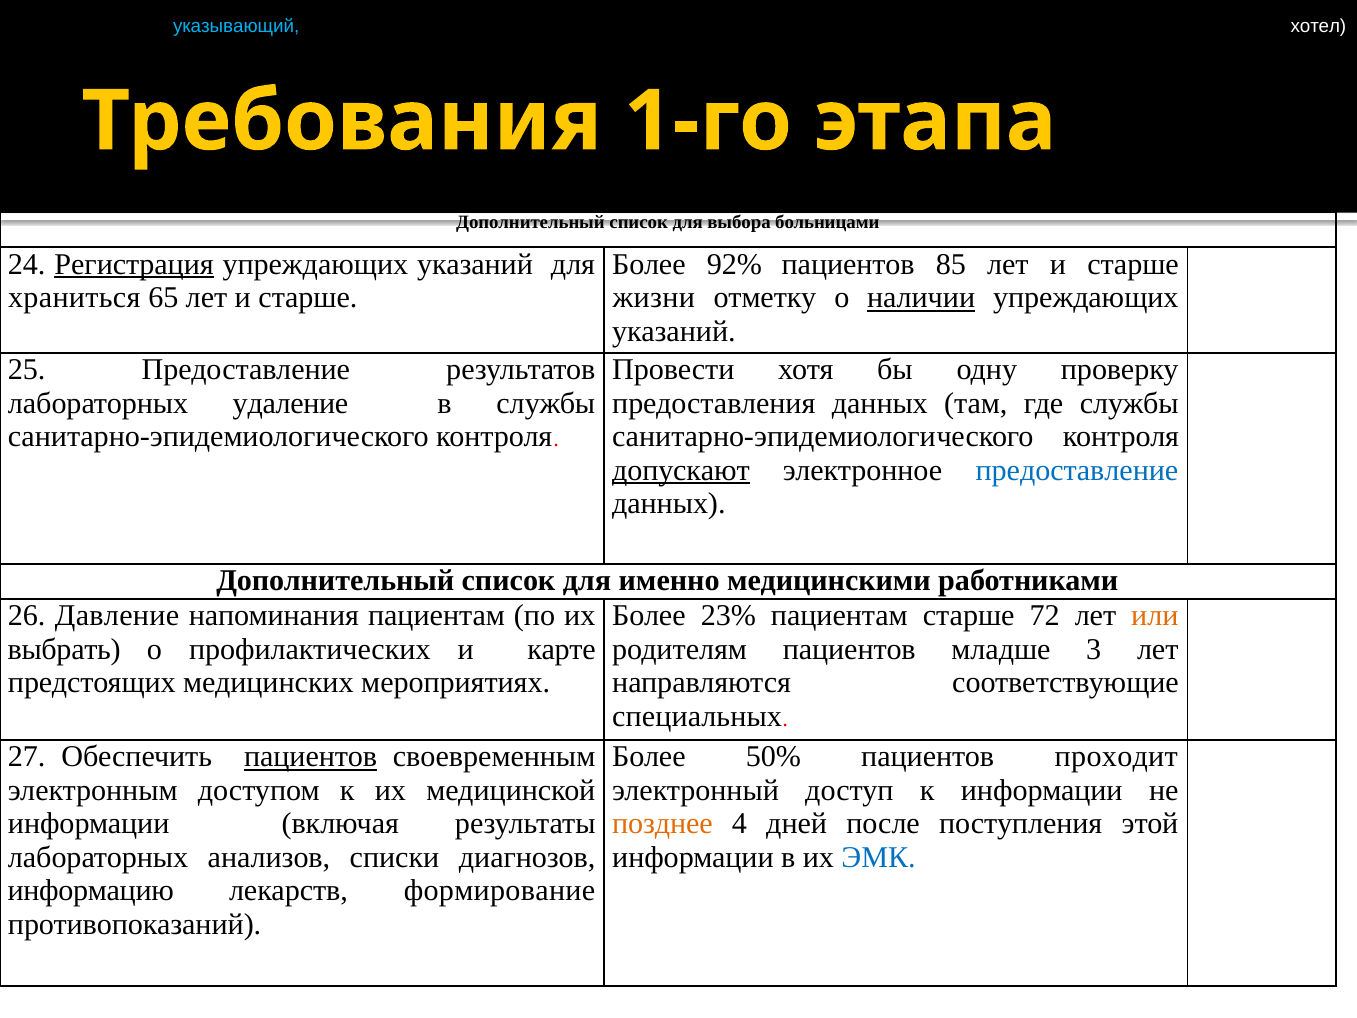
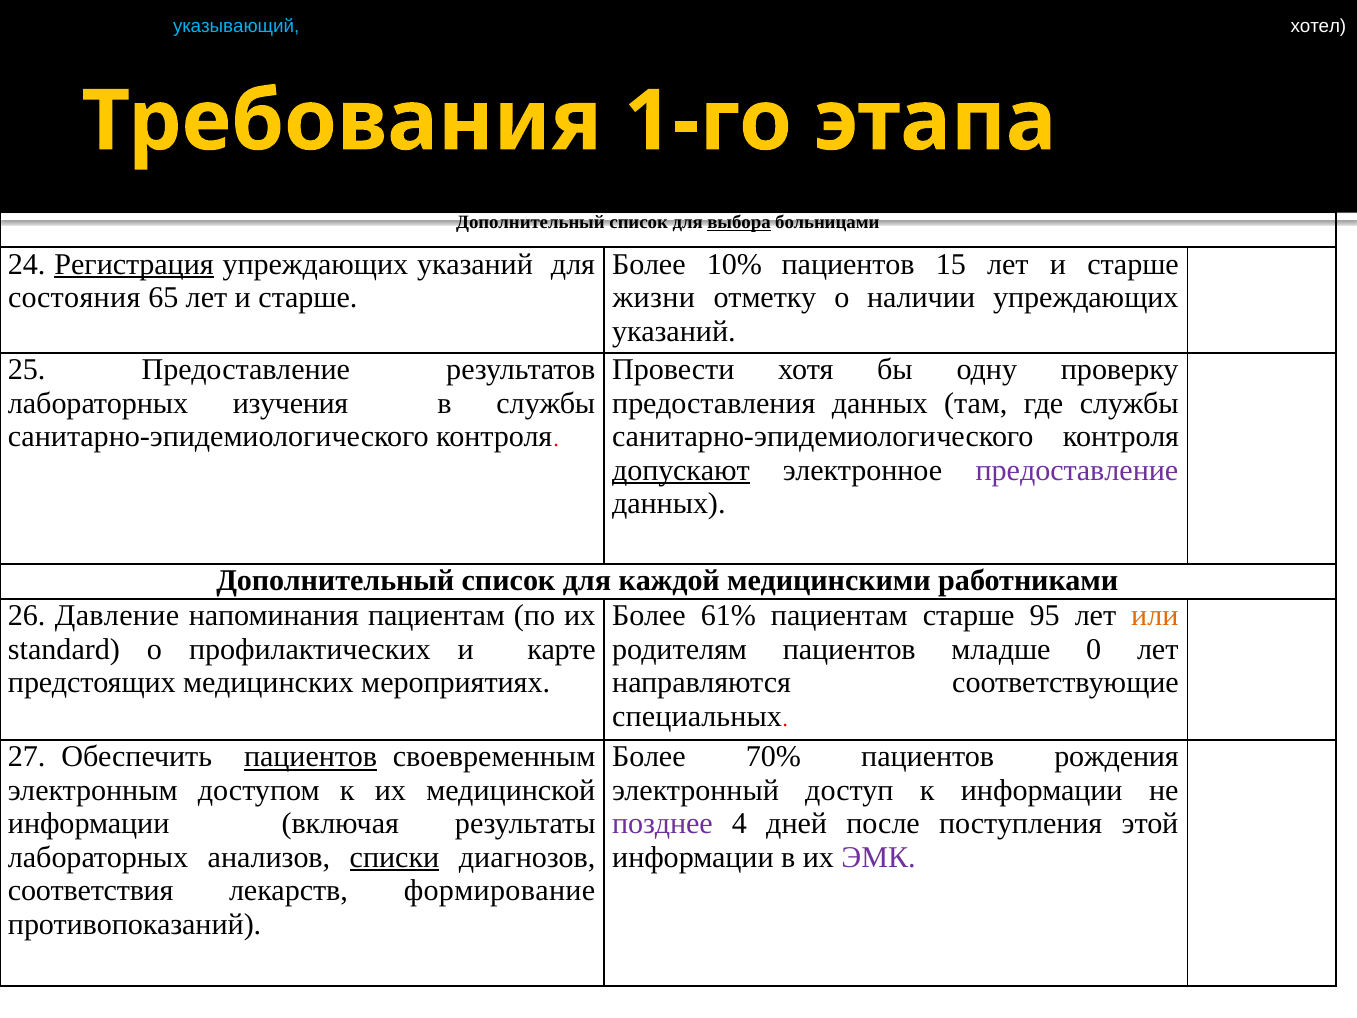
выбора underline: none -> present
92%: 92% -> 10%
85: 85 -> 15
храниться at (74, 298): храниться -> состояния
наличии underline: present -> none
удаление: удаление -> изучения
предоставление at (1077, 470) colour: blue -> purple
именно: именно -> каждой
23%: 23% -> 61%
72: 72 -> 95
выбрать: выбрать -> standard
3: 3 -> 0
50%: 50% -> 70%
проходит: проходит -> рождения
позднее colour: orange -> purple
списки underline: none -> present
ЭМК colour: blue -> purple
информацию: информацию -> соответствия
